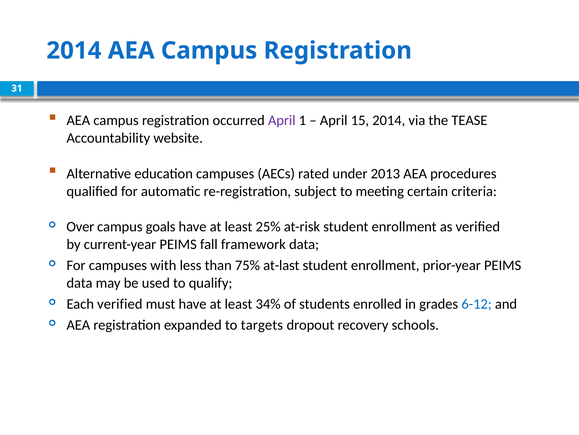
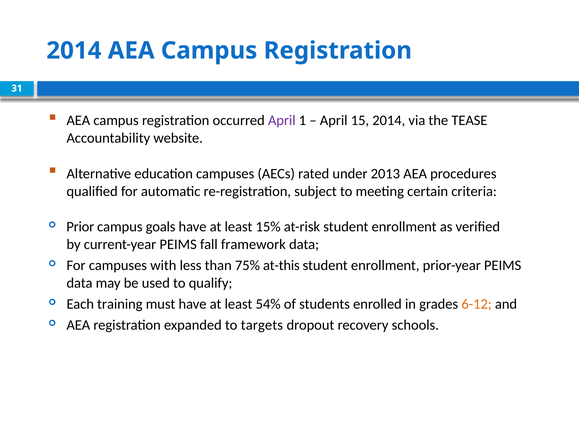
Over: Over -> Prior
25%: 25% -> 15%
at-last: at-last -> at-this
Each verified: verified -> training
34%: 34% -> 54%
6-12 colour: blue -> orange
